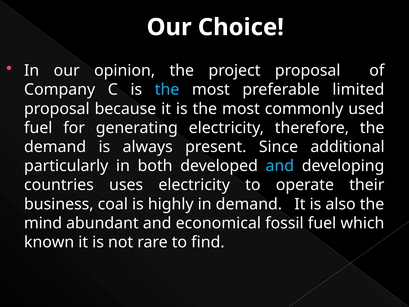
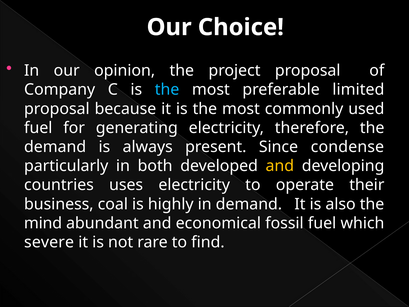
additional: additional -> condense
and at (280, 166) colour: light blue -> yellow
known: known -> severe
